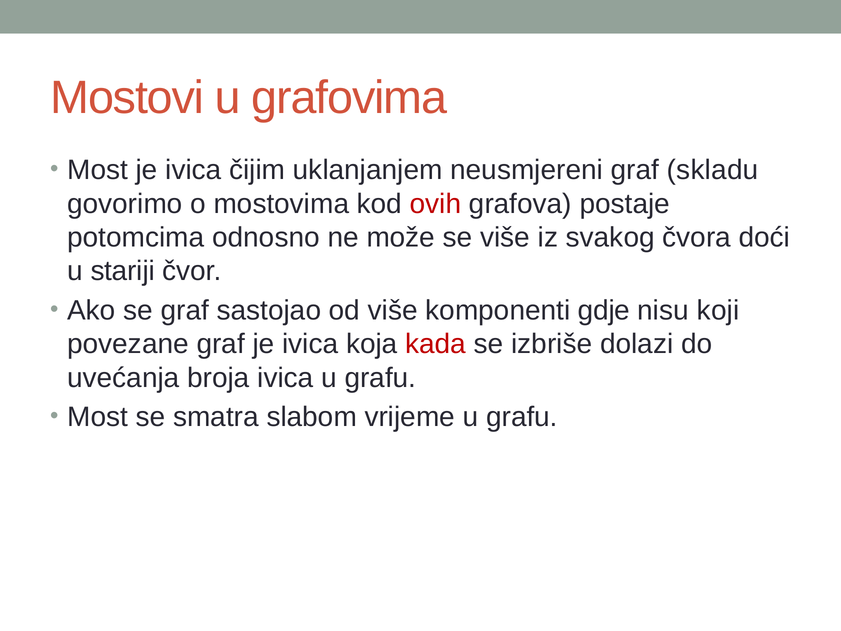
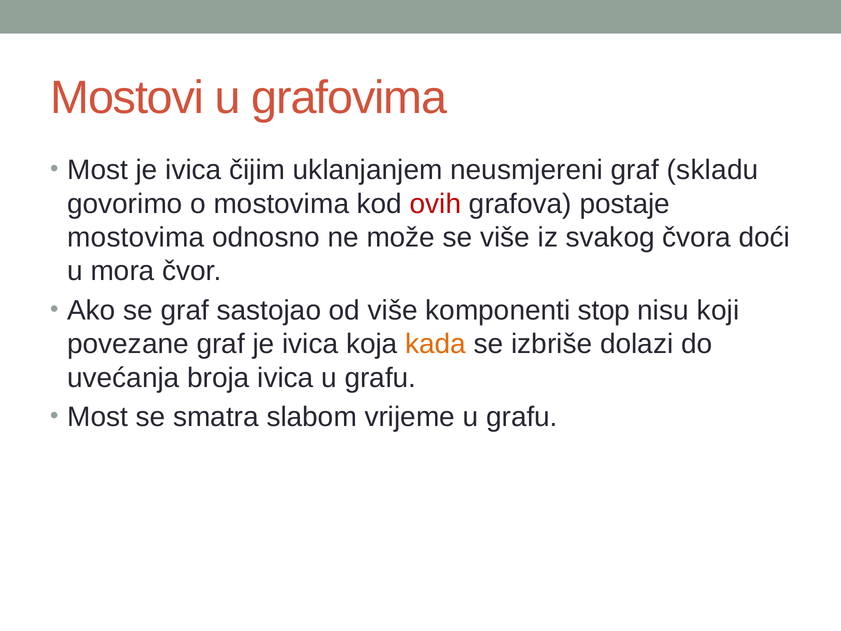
potomcima at (136, 237): potomcima -> mostovima
stariji: stariji -> mora
gdje: gdje -> stop
kada colour: red -> orange
